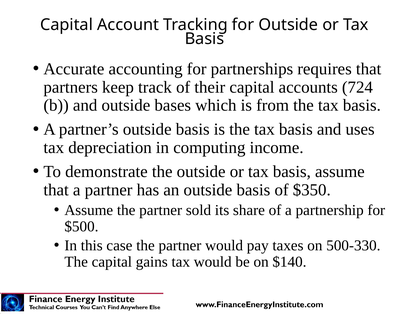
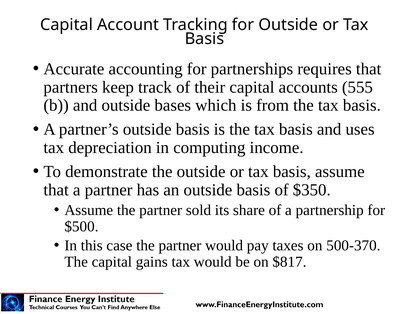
724: 724 -> 555
500-330: 500-330 -> 500-370
$140: $140 -> $817
